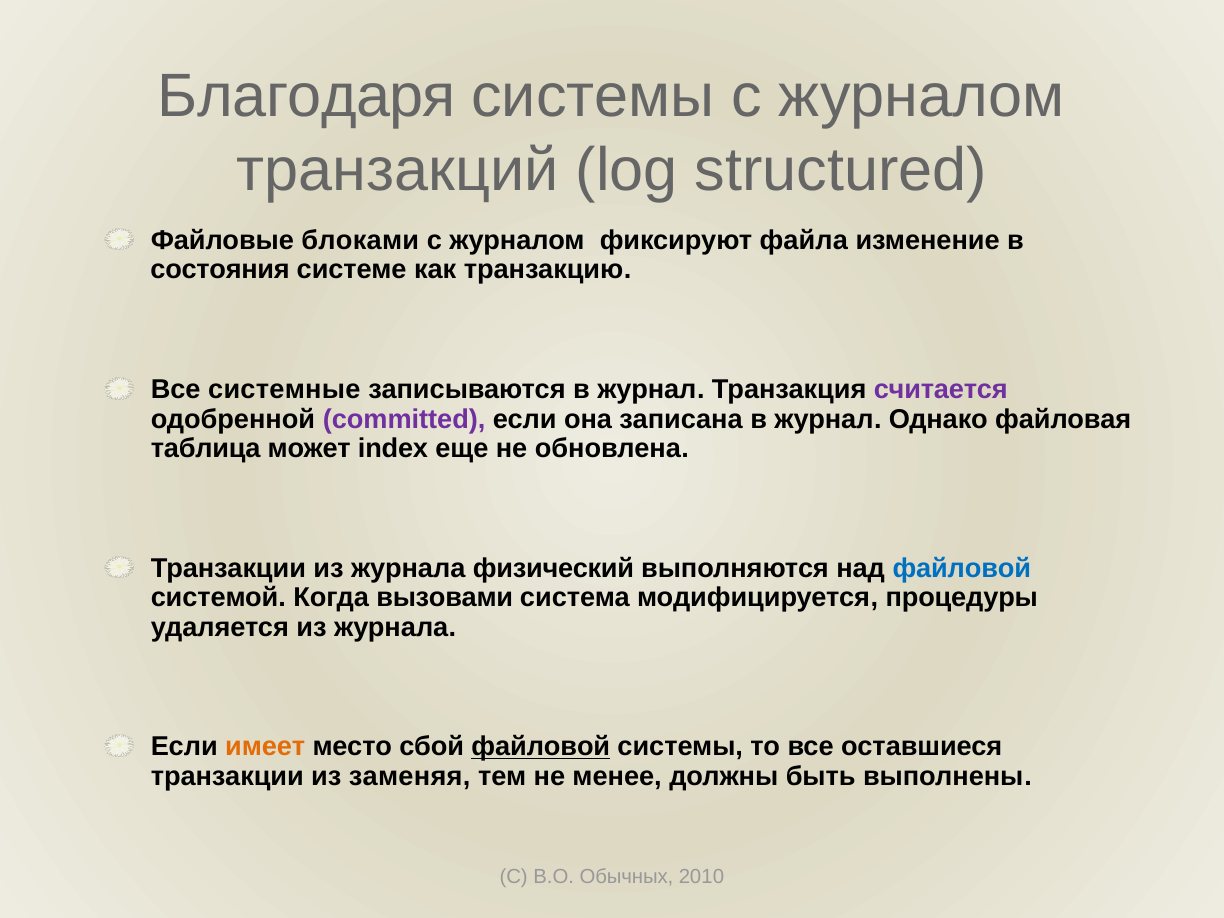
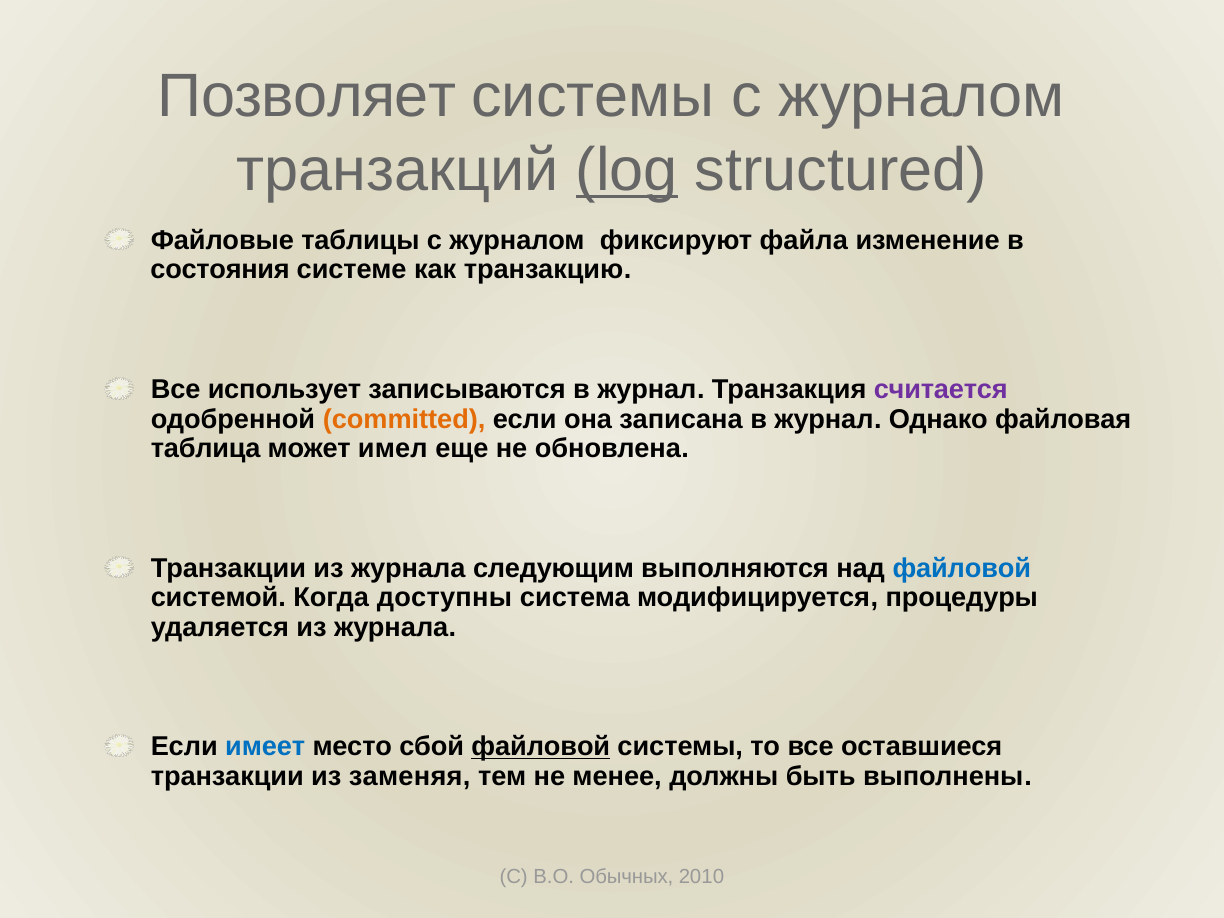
Благодаря: Благодаря -> Позволяет
log underline: none -> present
блоками: блоками -> таблицы
системные: системные -> использует
committed colour: purple -> orange
index: index -> имел
физический: физический -> следующим
вызовами: вызовами -> доступны
имеет colour: orange -> blue
